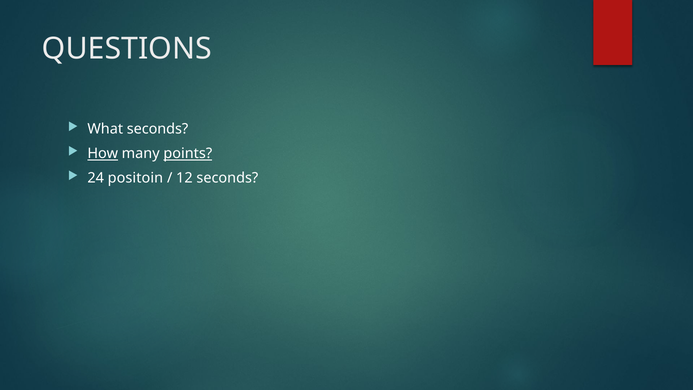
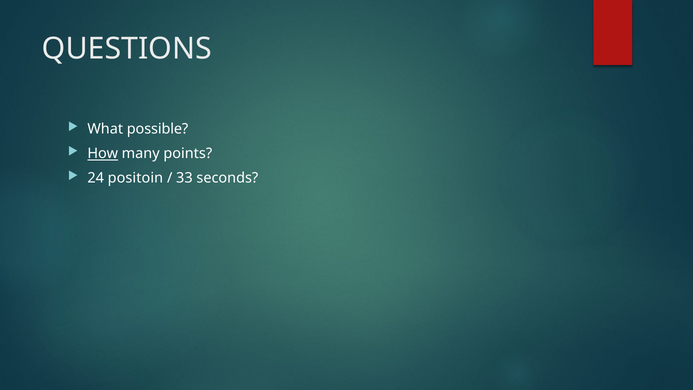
What seconds: seconds -> possible
points underline: present -> none
12: 12 -> 33
